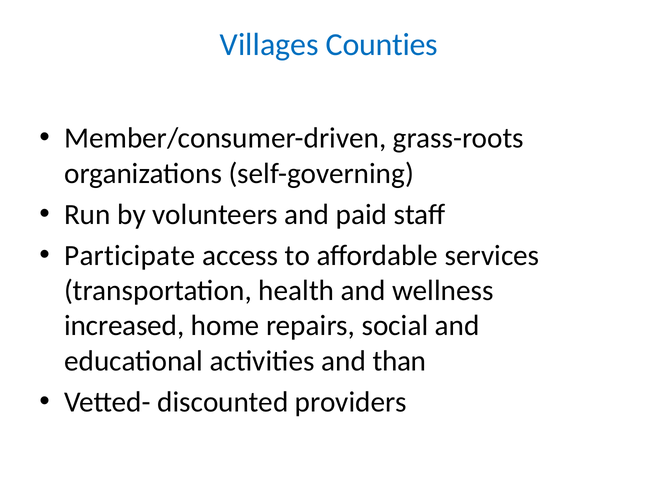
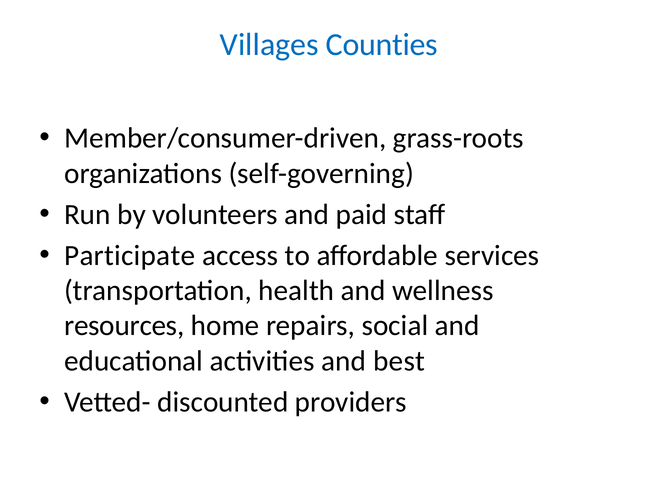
increased: increased -> resources
than: than -> best
